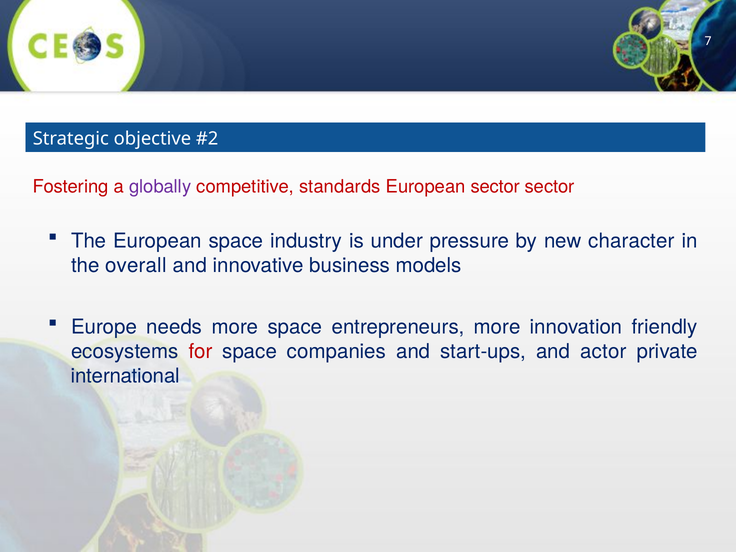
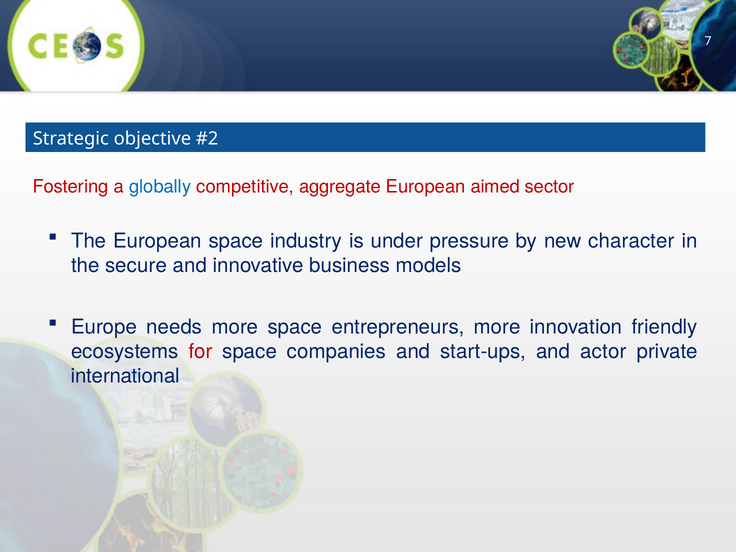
globally colour: purple -> blue
standards: standards -> aggregate
European sector: sector -> aimed
overall: overall -> secure
